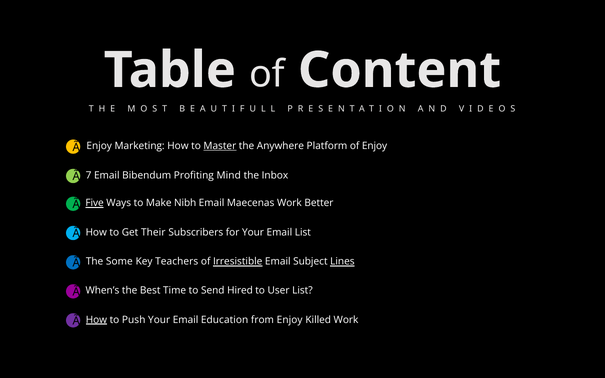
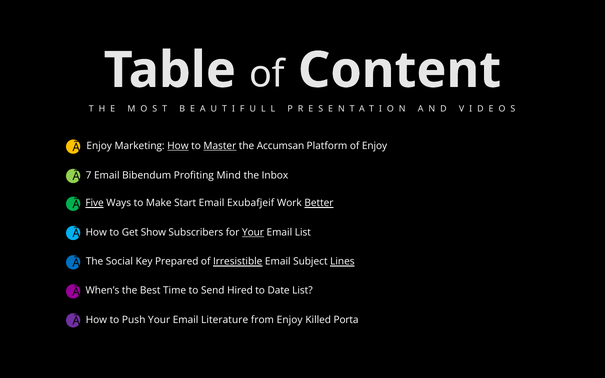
How at (178, 146) underline: none -> present
Anywhere: Anywhere -> Accumsan
Nibh: Nibh -> Start
Maecenas: Maecenas -> Exubafjeif
Better underline: none -> present
Their: Their -> Show
Your at (253, 232) underline: none -> present
Some: Some -> Social
Teachers: Teachers -> Prepared
User: User -> Date
How at (96, 320) underline: present -> none
Education: Education -> Literature
Killed Work: Work -> Porta
